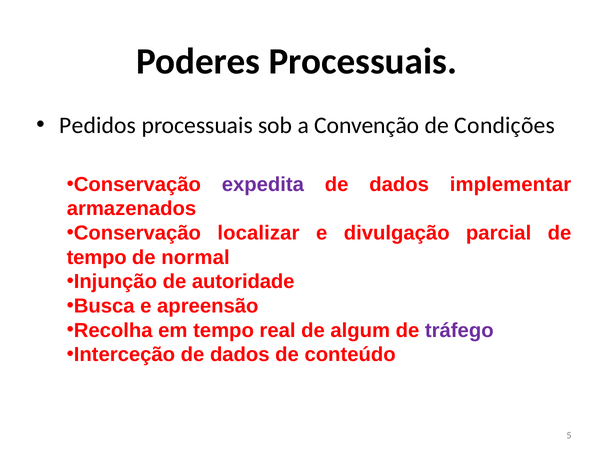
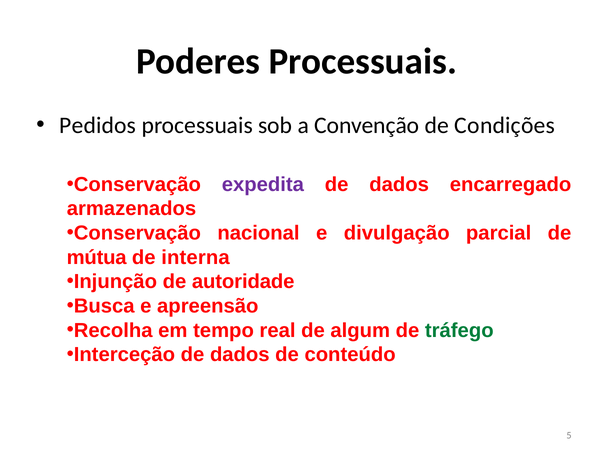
implementar: implementar -> encarregado
localizar: localizar -> nacional
tempo at (97, 257): tempo -> mútua
normal: normal -> interna
tráfego colour: purple -> green
